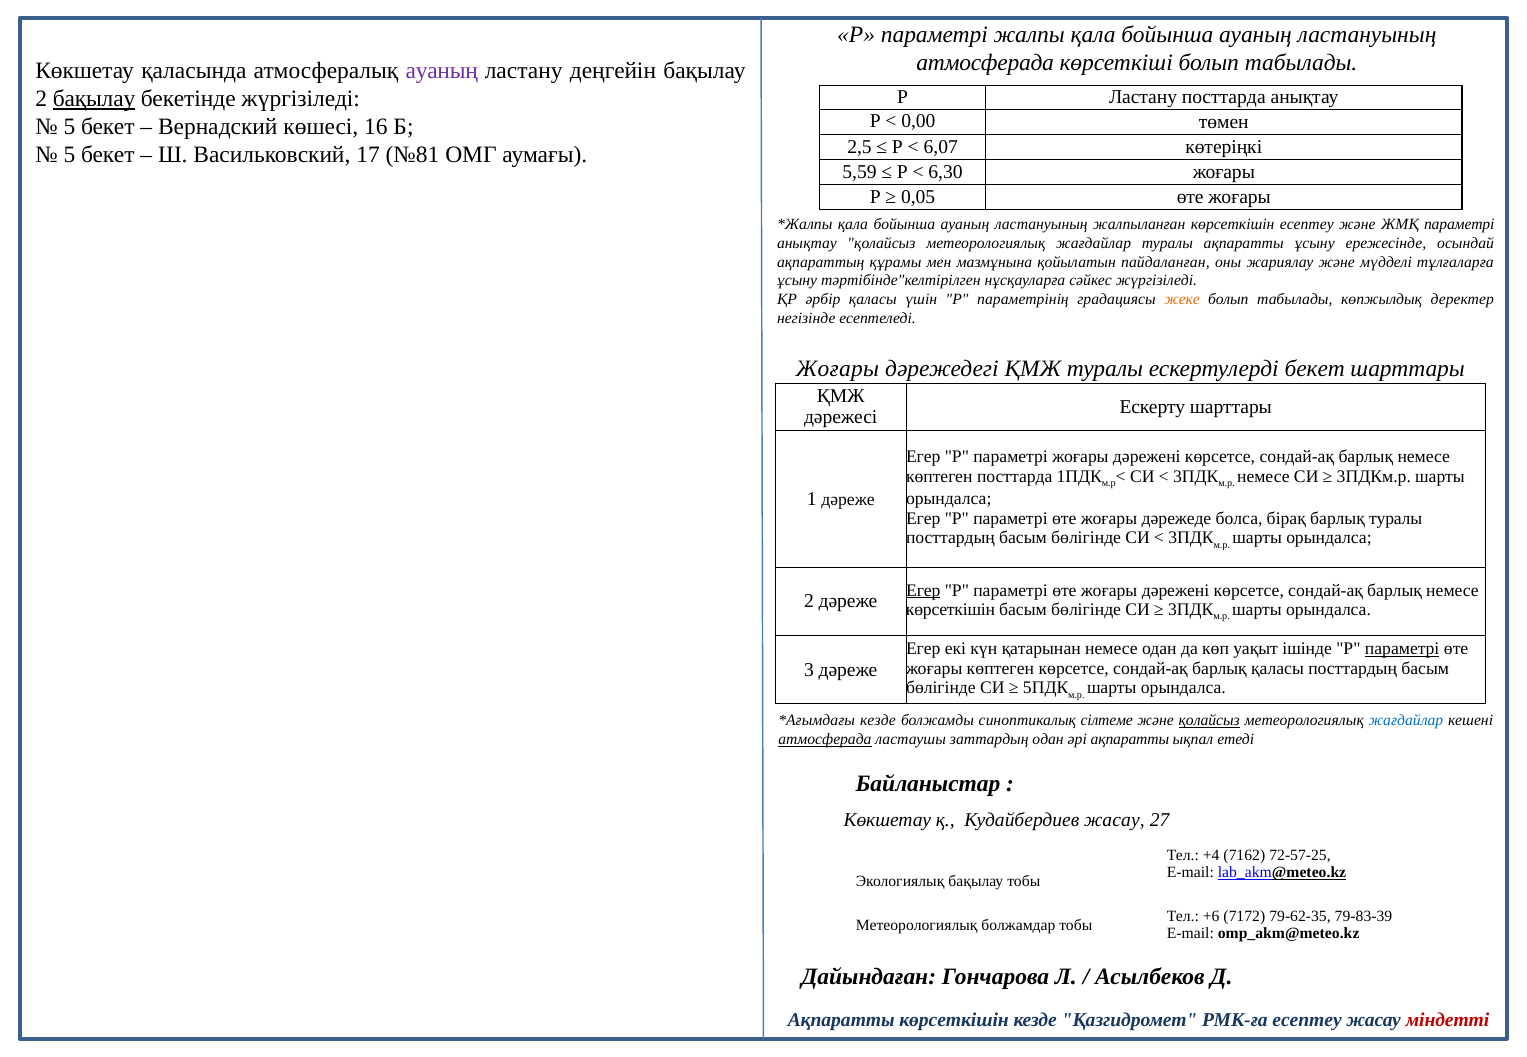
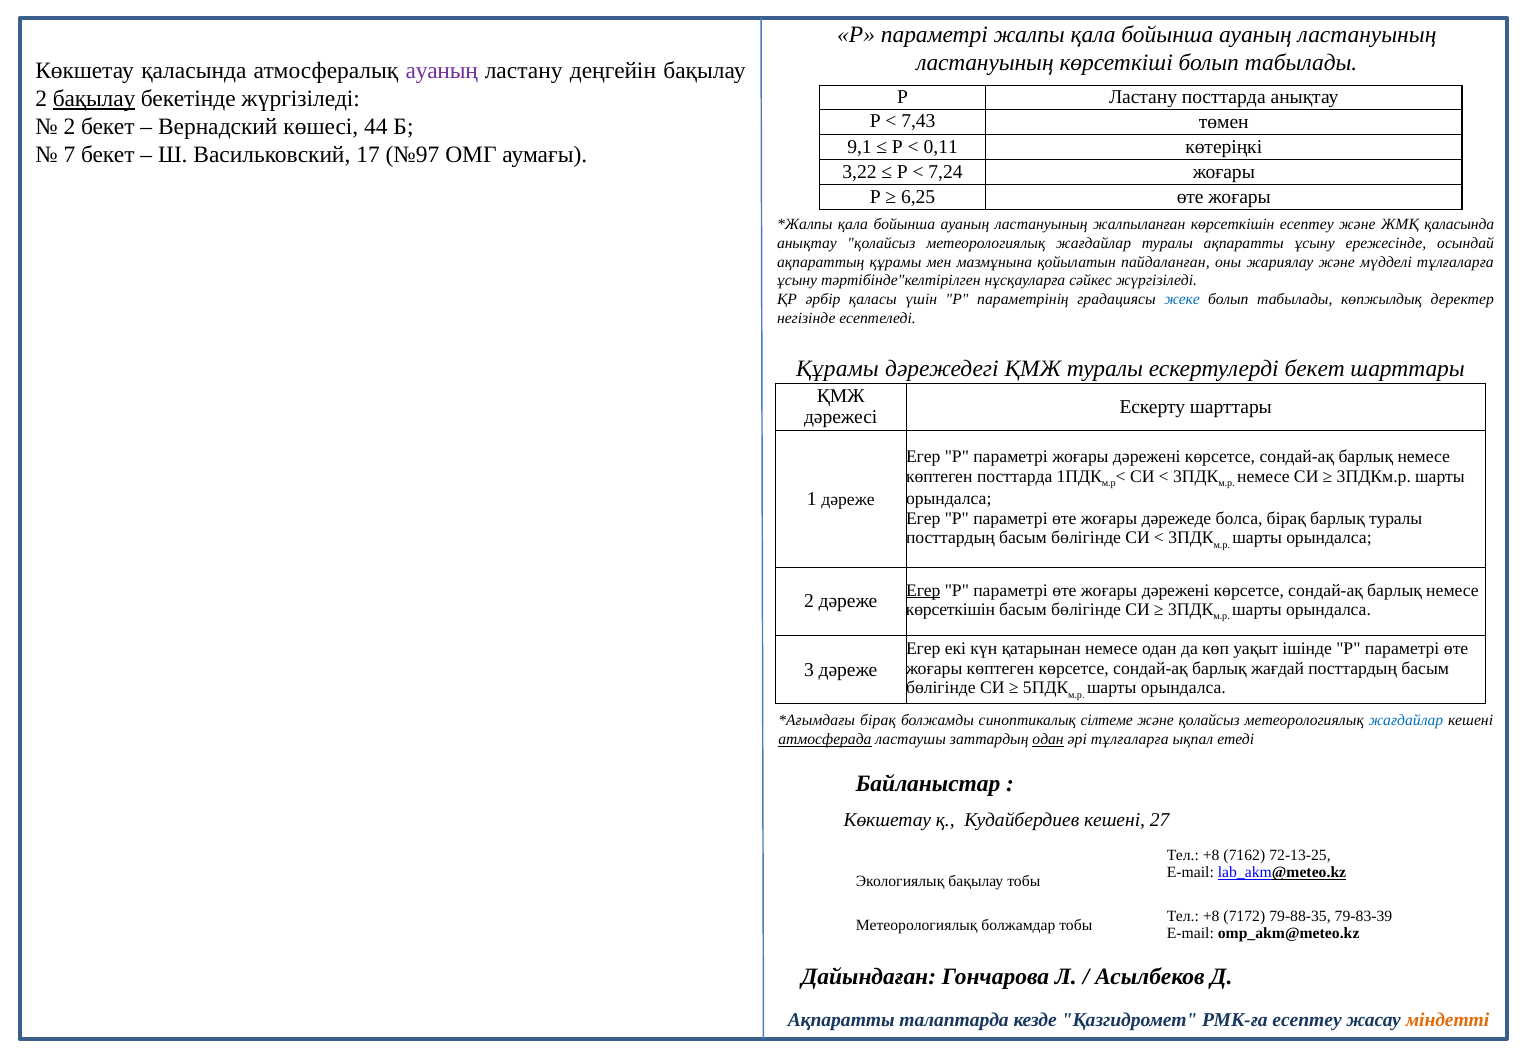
атмосферада at (985, 63): атмосферада -> ластануының
0,00: 0,00 -> 7,43
5 at (69, 127): 5 -> 2
16: 16 -> 44
2,5: 2,5 -> 9,1
6,07: 6,07 -> 0,11
5 at (69, 155): 5 -> 7
№81: №81 -> №97
5,59: 5,59 -> 3,22
6,30: 6,30 -> 7,24
0,05: 0,05 -> 6,25
ЖМҚ параметрі: параметрі -> қаласында
жеке colour: orange -> blue
Жоғары at (837, 369): Жоғары -> Құрамы
параметрі at (1402, 649) underline: present -> none
барлық қаласы: қаласы -> жағдай
кезде at (878, 721): кезде -> бірақ
қолайсыз at (1209, 721) underline: present -> none
одан at (1048, 739) underline: none -> present
әрі ақпаратты: ақпаратты -> тұлғаларға
Кудайбердиев жасау: жасау -> кешені
+4 at (1211, 855): +4 -> +8
72-57-25: 72-57-25 -> 72-13-25
+6 at (1211, 916): +6 -> +8
79-62-35: 79-62-35 -> 79-88-35
Ақпаратты көрсеткішін: көрсеткішін -> талаптарда
міндетті colour: red -> orange
